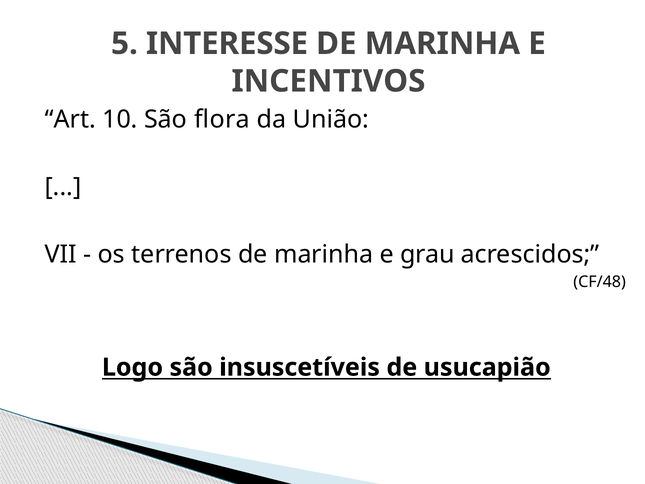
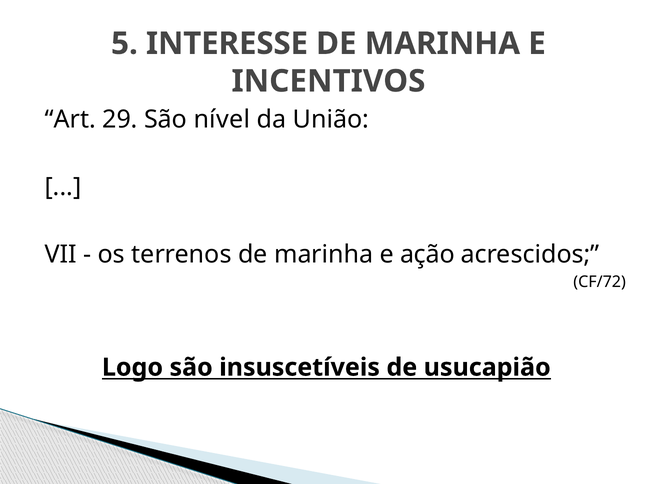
10: 10 -> 29
flora: flora -> nível
grau: grau -> ação
CF/48: CF/48 -> CF/72
